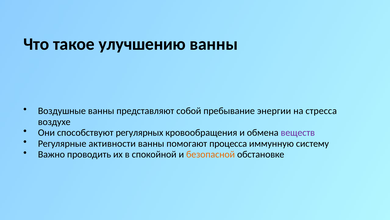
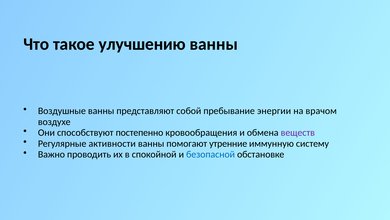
стресса: стресса -> врачом
регулярных: регулярных -> постепенно
процесса: процесса -> утренние
безопасной colour: orange -> blue
